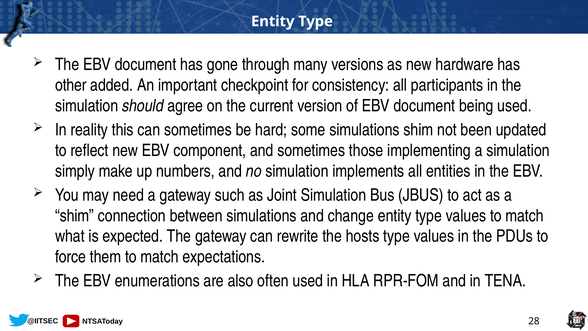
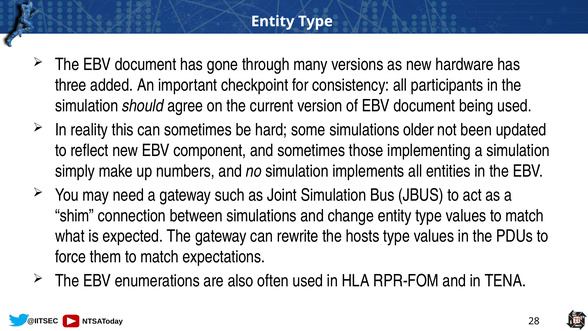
other: other -> three
simulations shim: shim -> older
